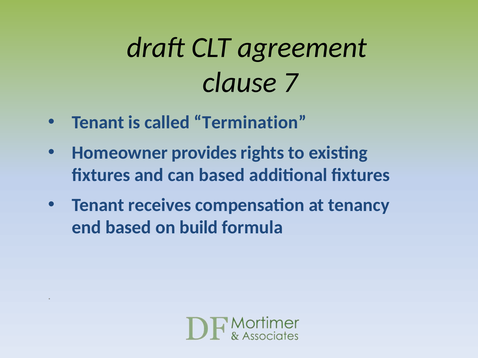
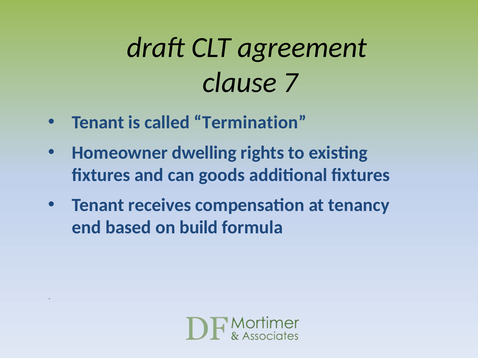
provides: provides -> dwelling
can based: based -> goods
